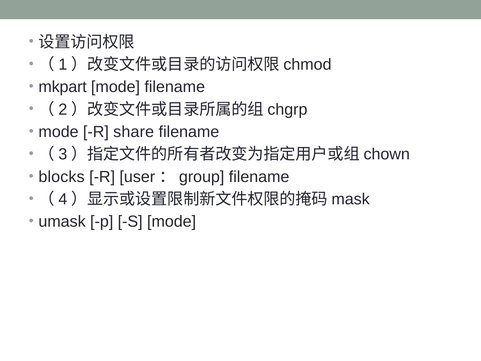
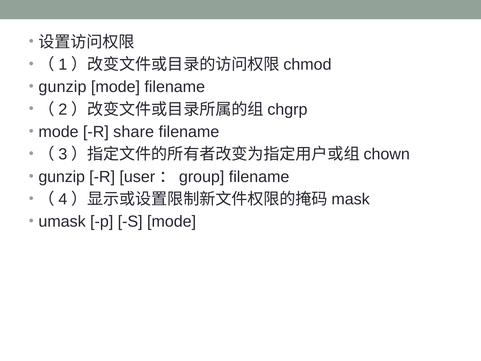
mkpart at (63, 87): mkpart -> gunzip
blocks at (62, 177): blocks -> gunzip
